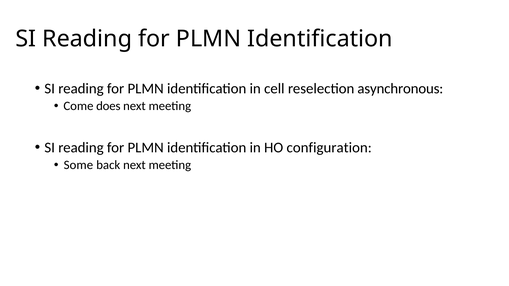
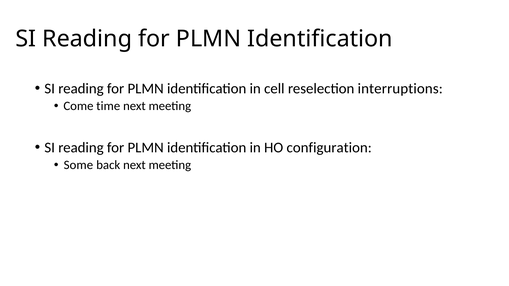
asynchronous: asynchronous -> interruptions
does: does -> time
